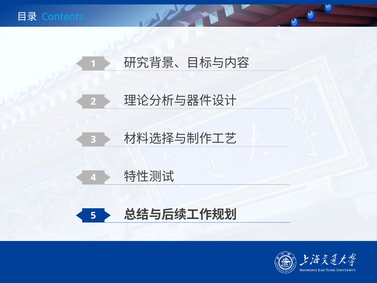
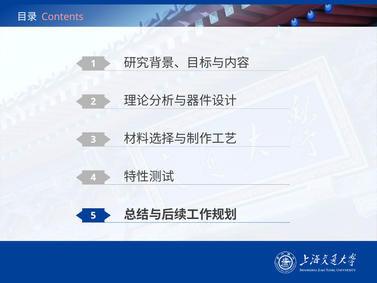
Contents colour: light blue -> pink
